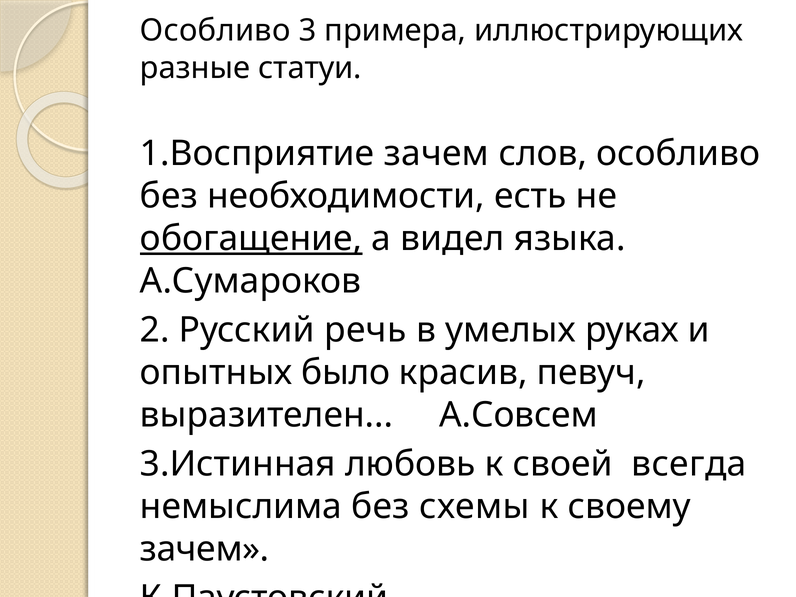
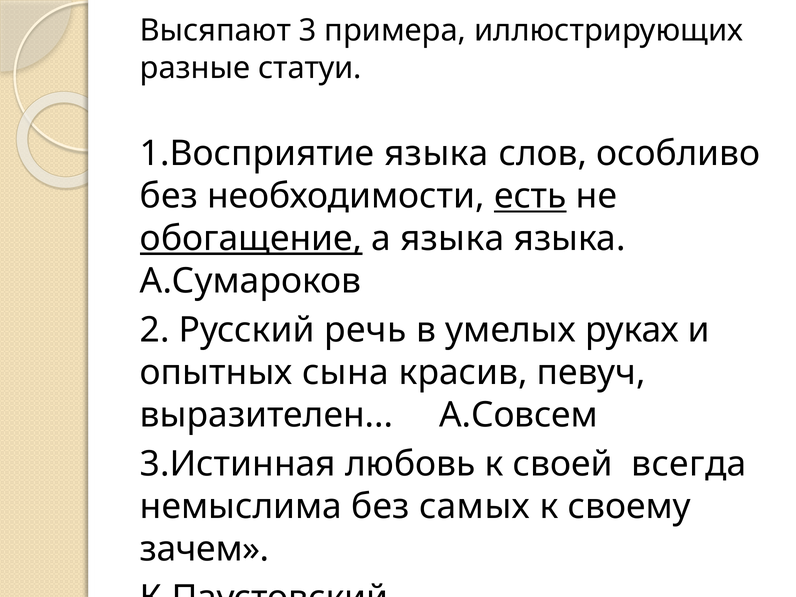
Особливо at (215, 31): Особливо -> Высяпают
1.Восприятие зачем: зачем -> языка
есть underline: none -> present
а видел: видел -> языка
было: было -> сына
схемы: схемы -> самых
